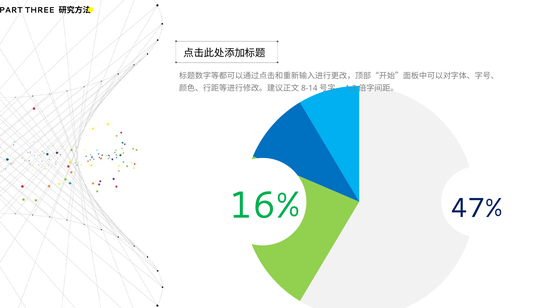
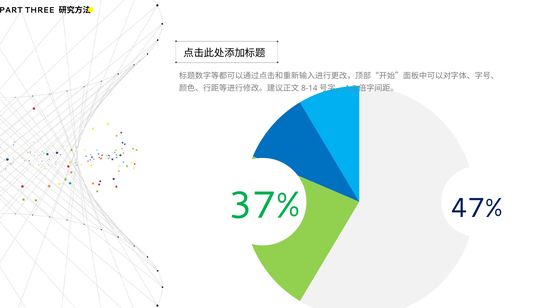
16%: 16% -> 37%
